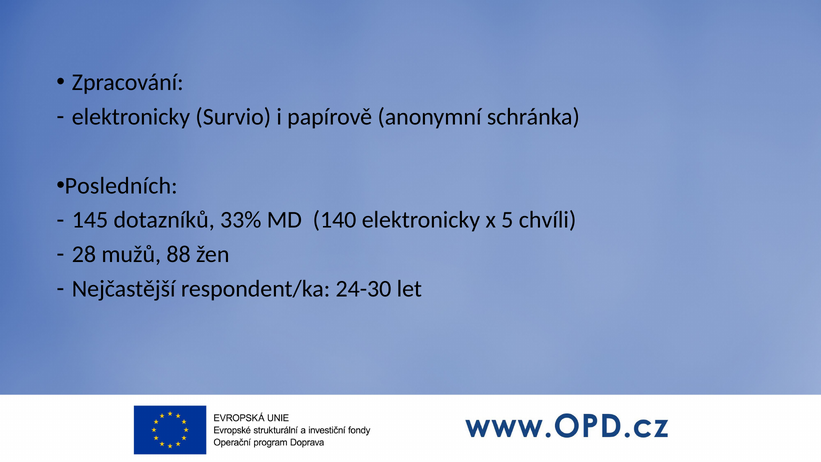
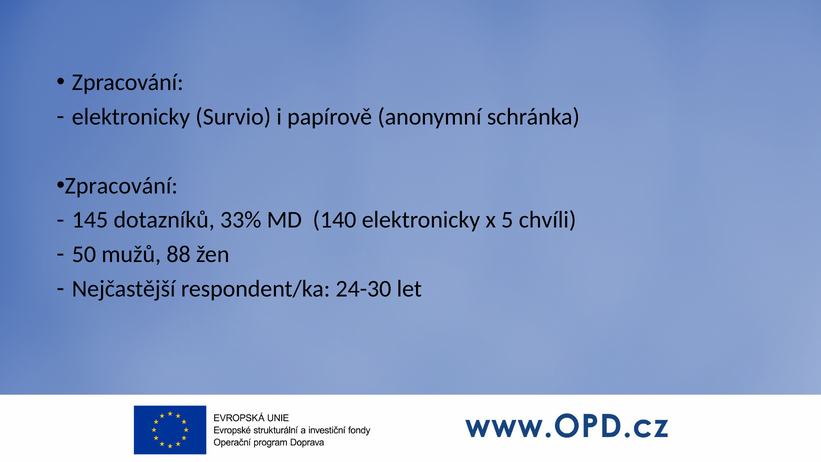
Posledních at (121, 186): Posledních -> Zpracování
28: 28 -> 50
